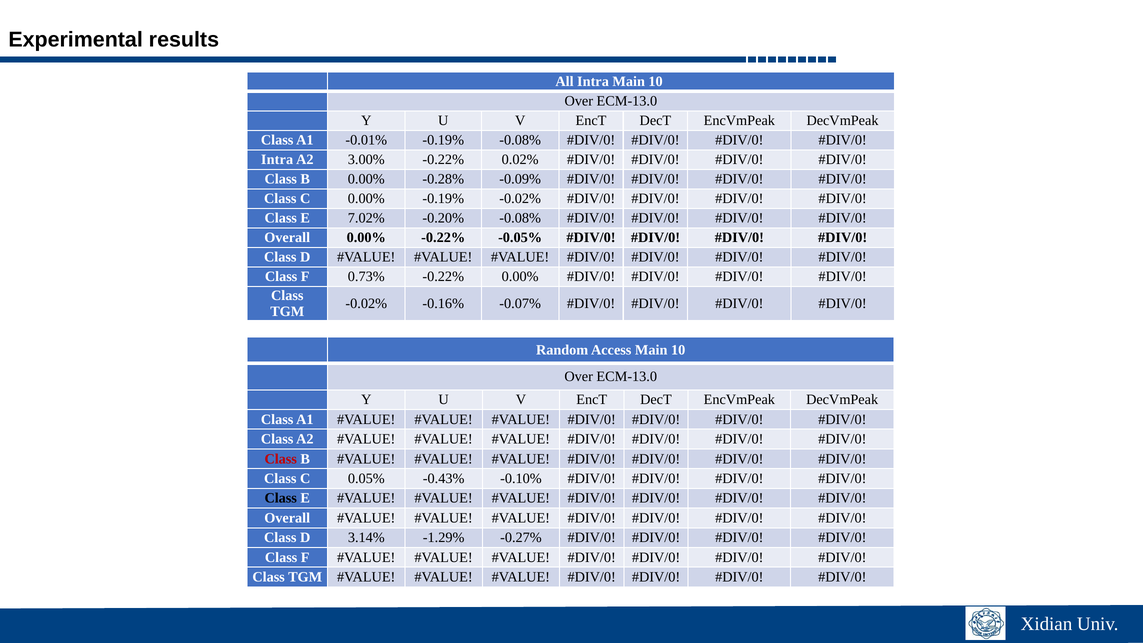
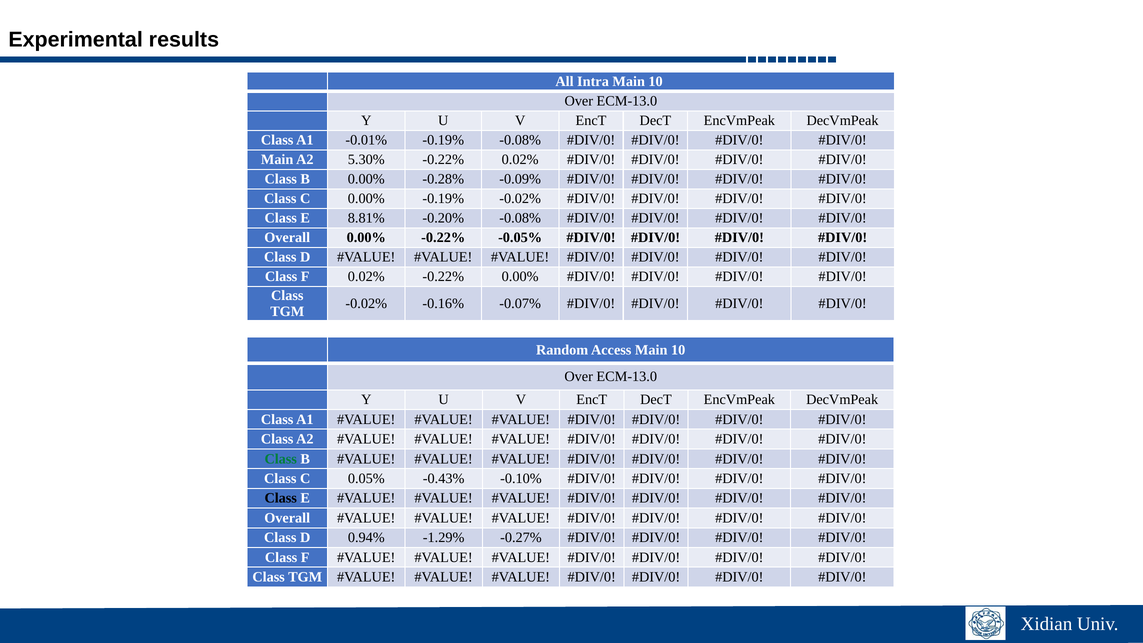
Intra at (277, 160): Intra -> Main
3.00%: 3.00% -> 5.30%
7.02%: 7.02% -> 8.81%
F 0.73%: 0.73% -> 0.02%
Class at (281, 459) colour: red -> green
3.14%: 3.14% -> 0.94%
